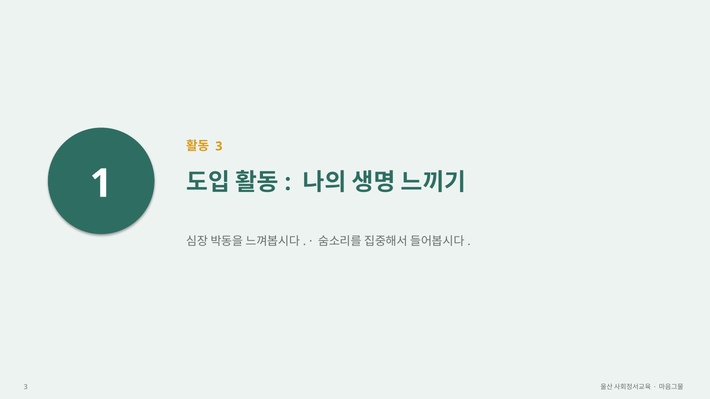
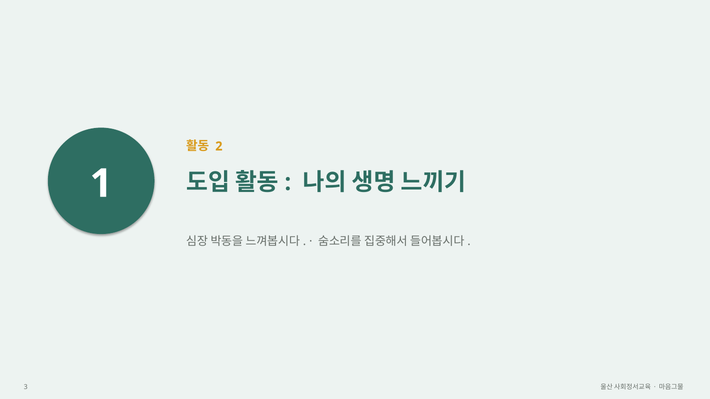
3 at (219, 146): 3 -> 2
